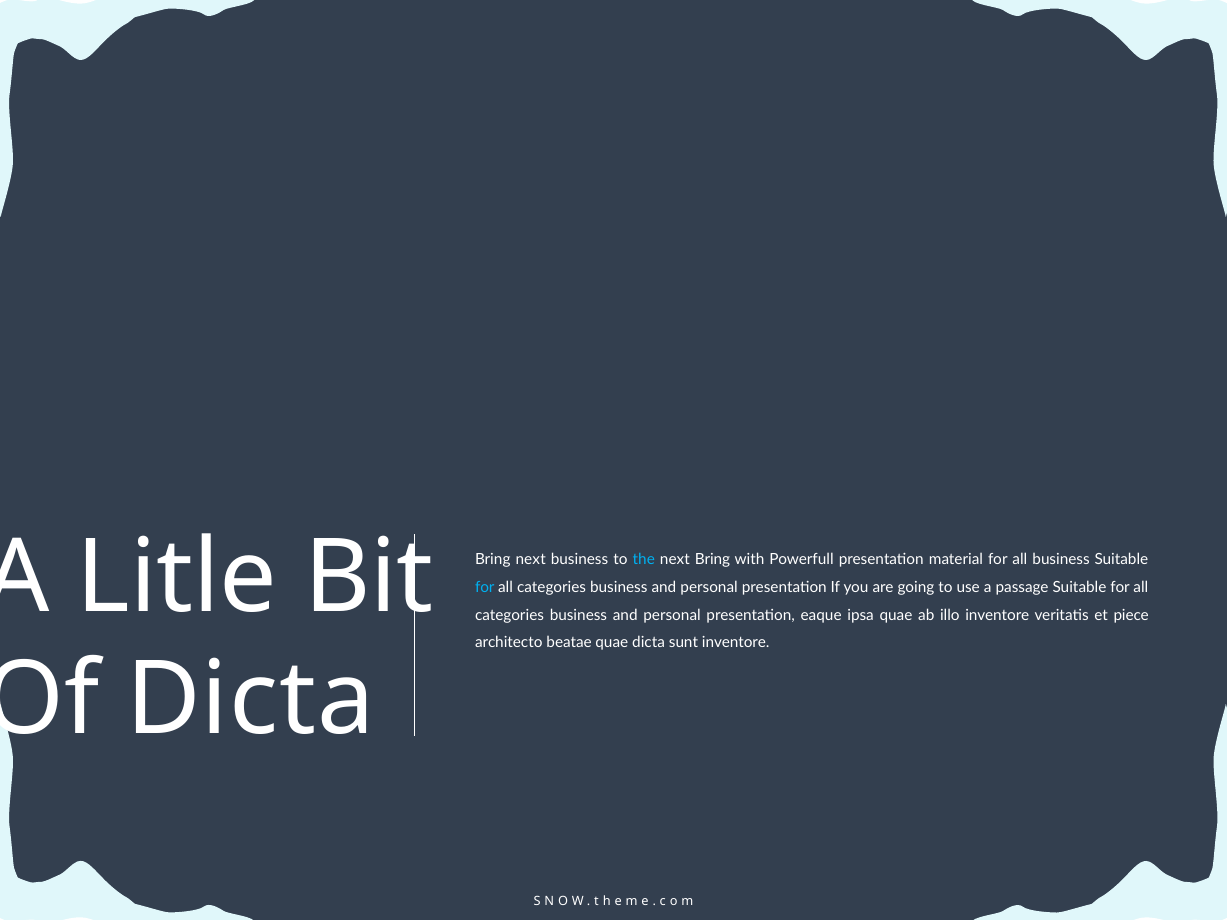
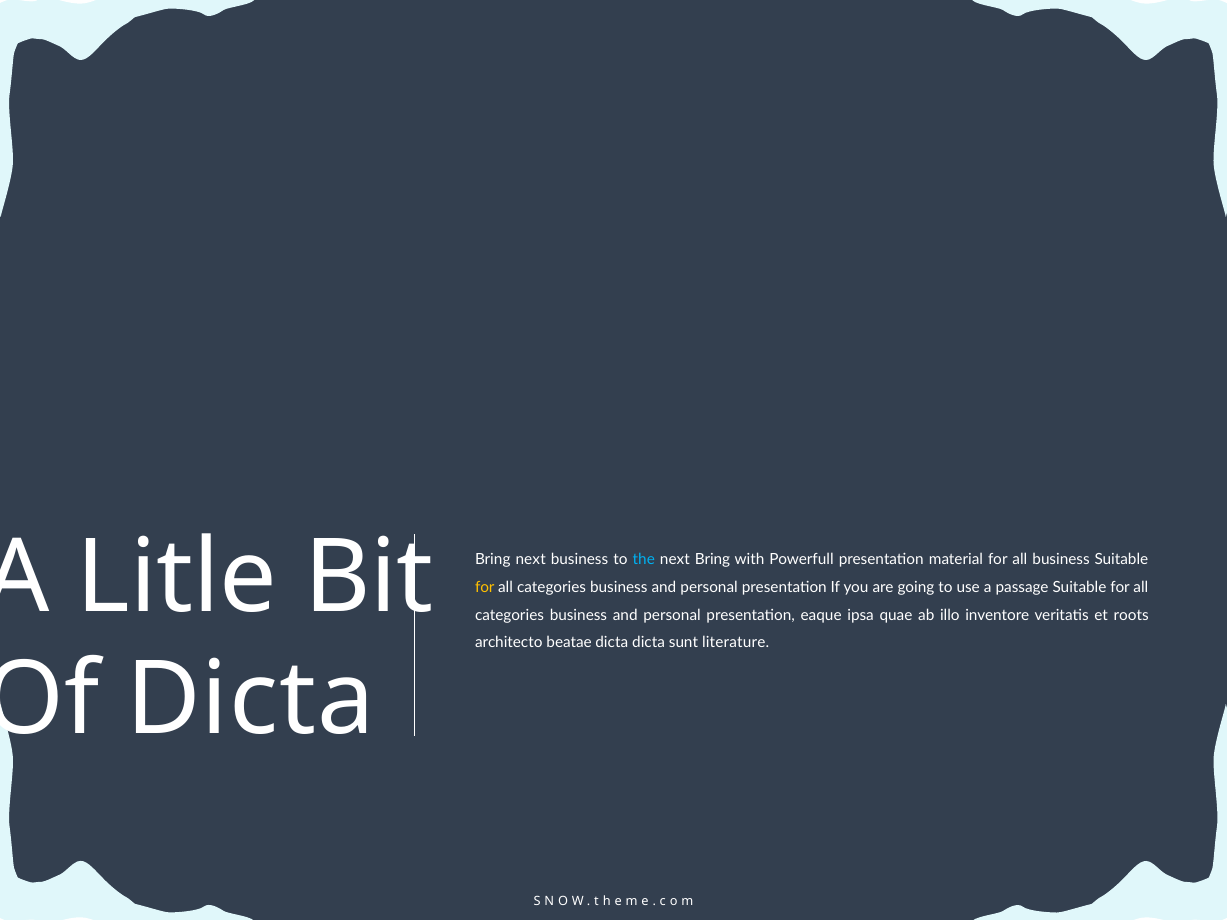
for at (485, 587) colour: light blue -> yellow
piece: piece -> roots
beatae quae: quae -> dicta
sunt inventore: inventore -> literature
